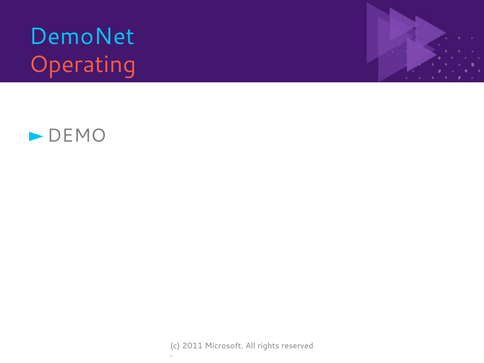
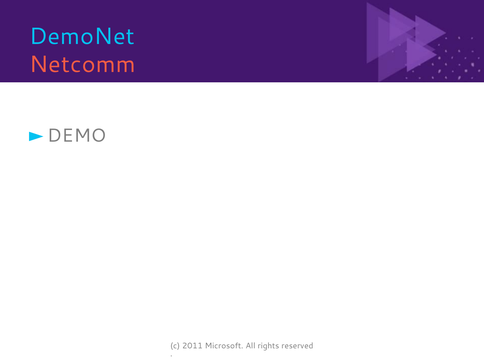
Operating: Operating -> Netcomm
